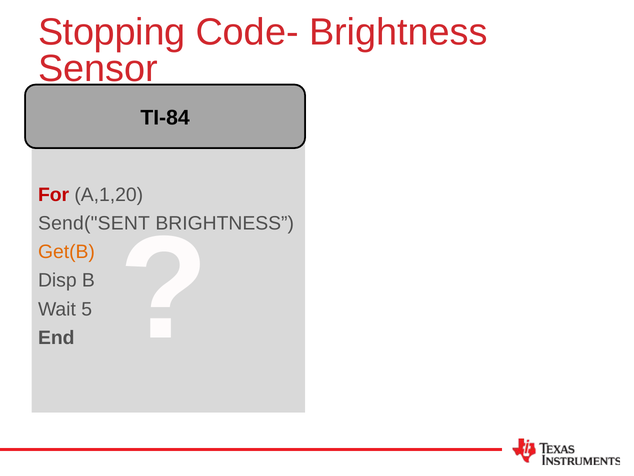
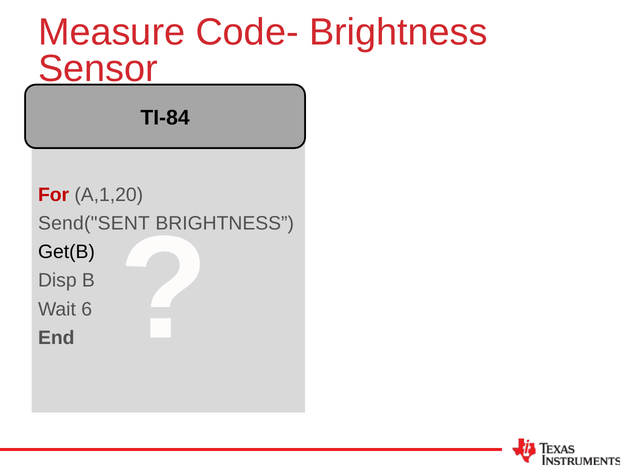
Stopping: Stopping -> Measure
Get(B colour: orange -> black
5: 5 -> 6
